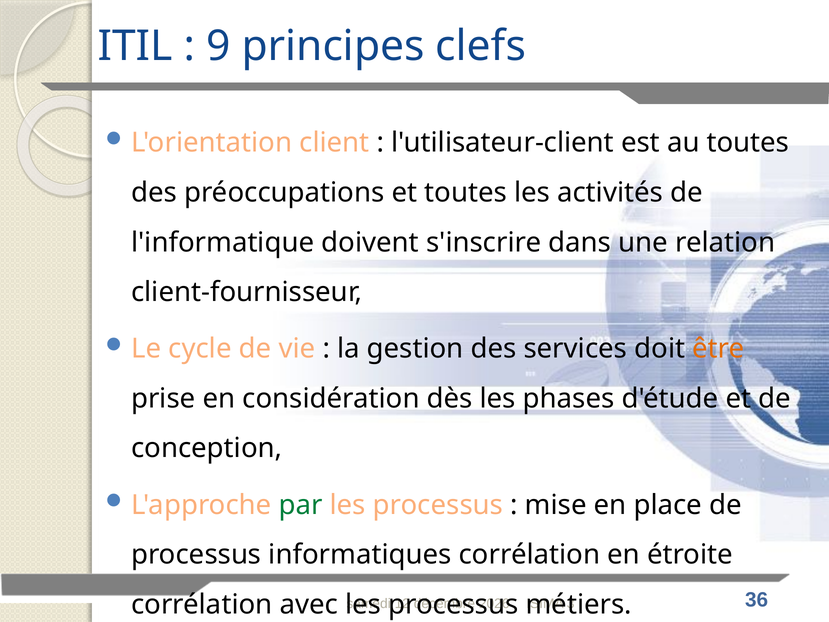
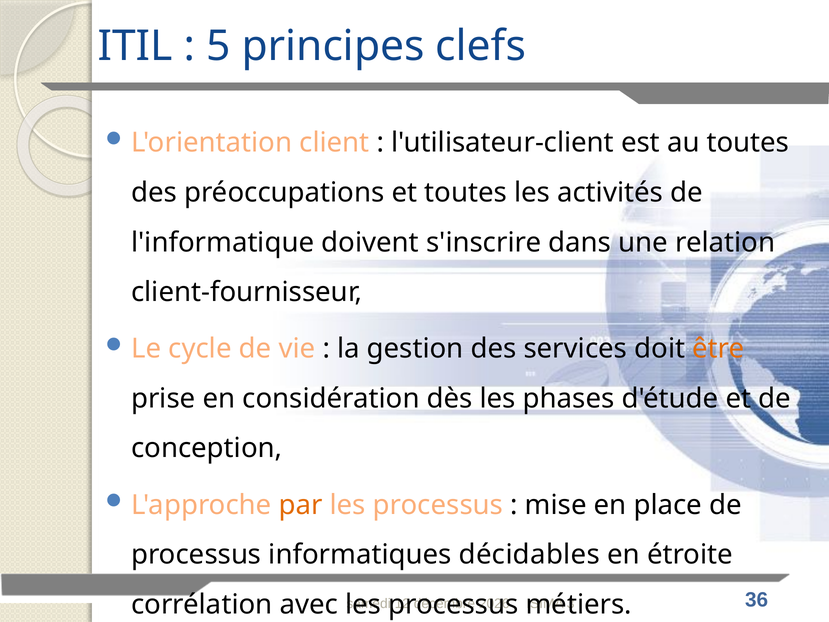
9: 9 -> 5
par colour: green -> orange
informatiques corrélation: corrélation -> décidables
